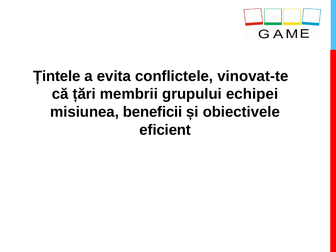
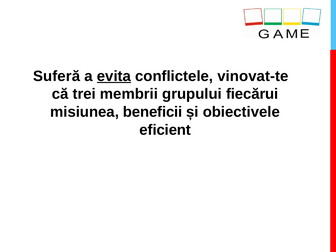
Țintele: Țintele -> Suferă
evita underline: none -> present
țări: țări -> trei
echipei: echipei -> fiecărui
